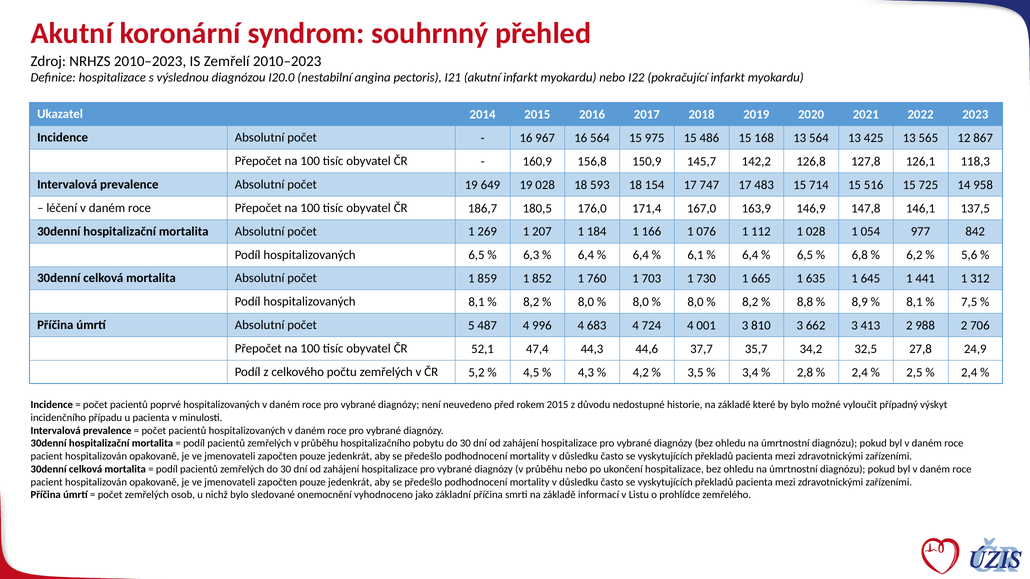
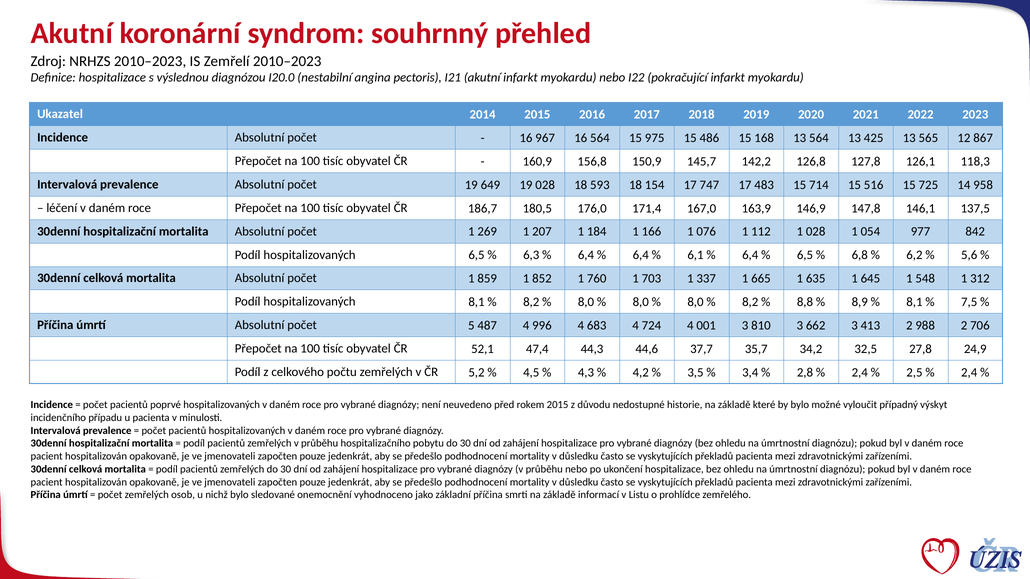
730: 730 -> 337
441: 441 -> 548
